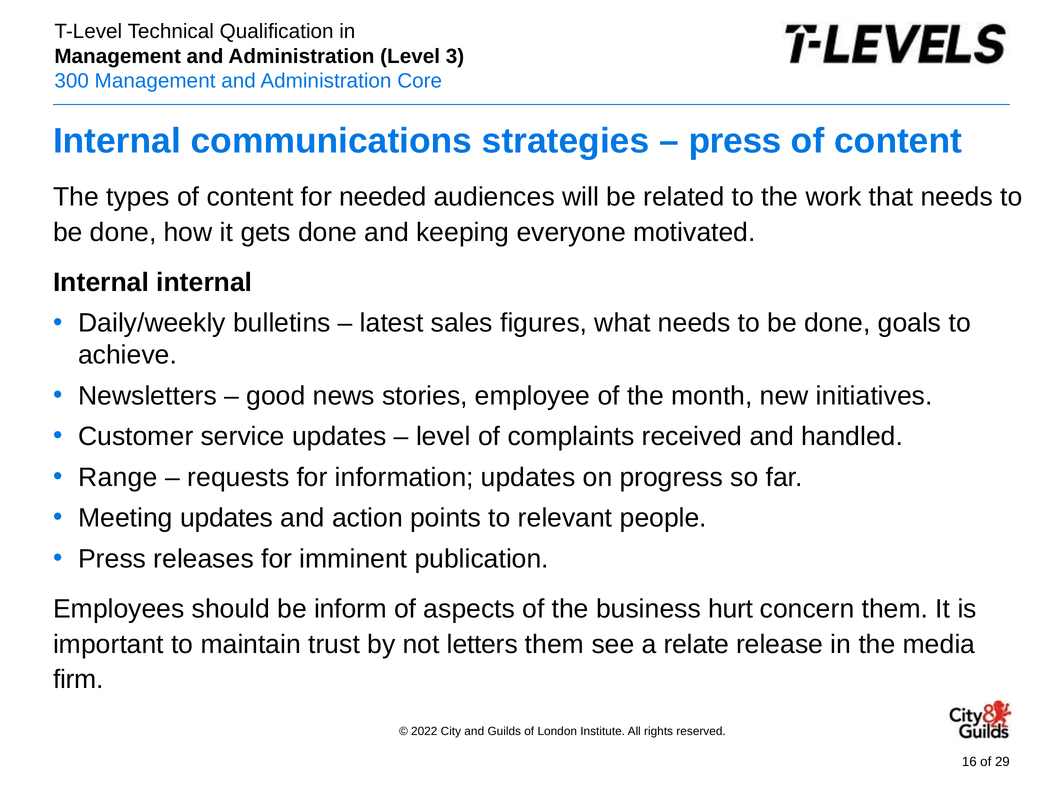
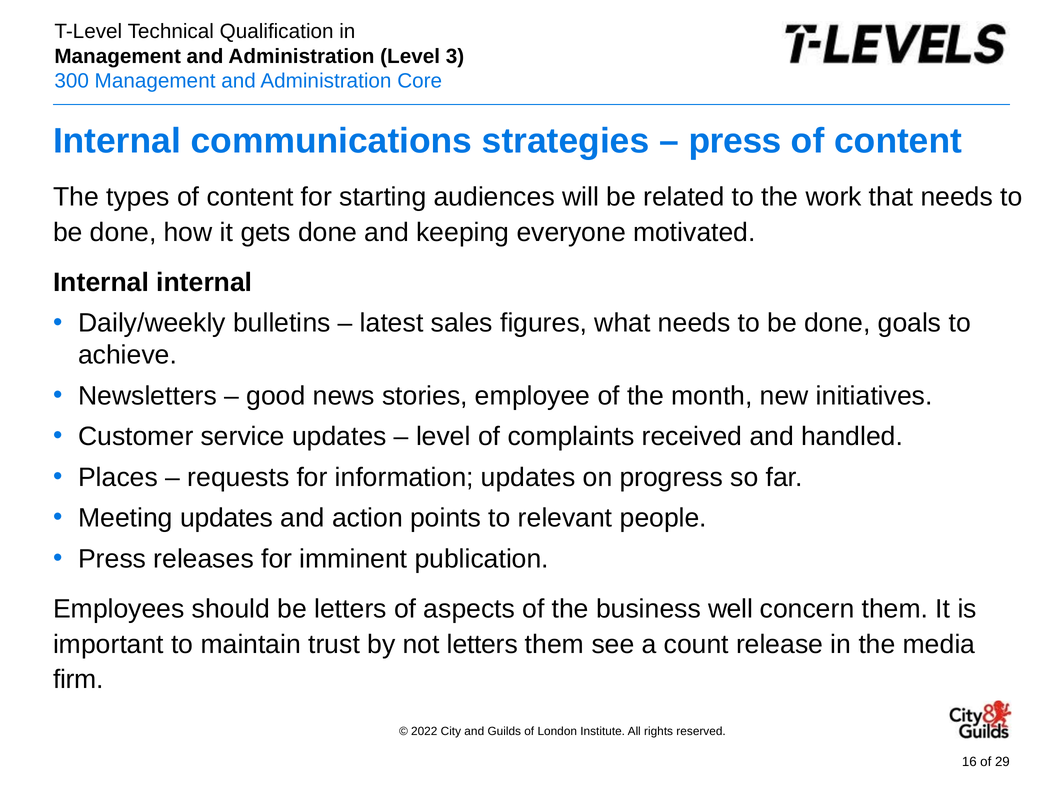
needed: needed -> starting
Range: Range -> Places
be inform: inform -> letters
hurt: hurt -> well
relate: relate -> count
